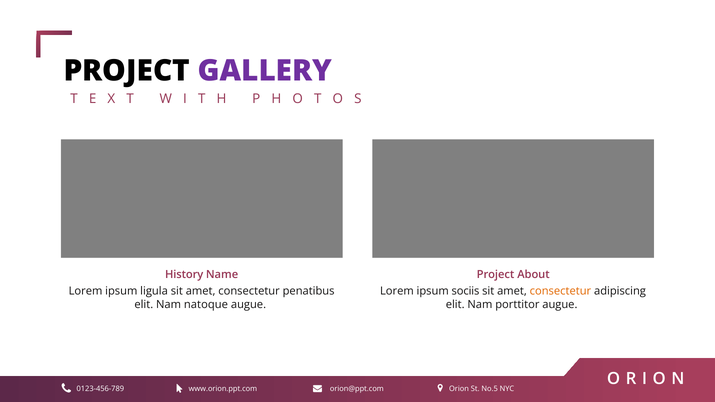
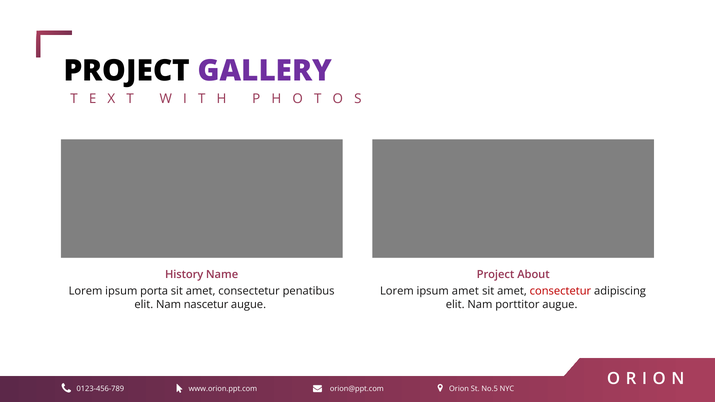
ligula: ligula -> porta
ipsum sociis: sociis -> amet
consectetur at (560, 291) colour: orange -> red
natoque: natoque -> nascetur
